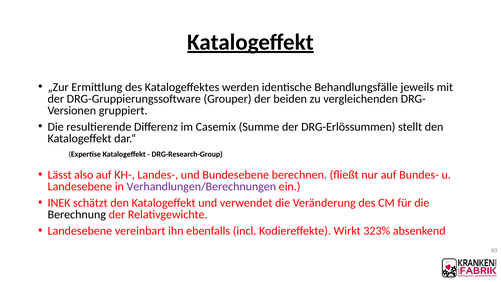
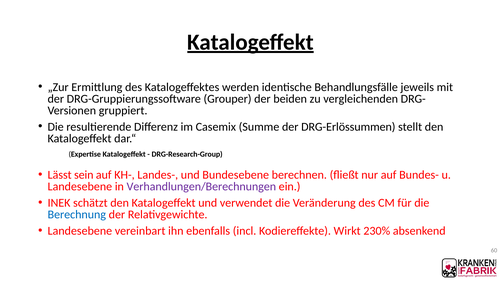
also: also -> sein
Berechnung colour: black -> blue
323%: 323% -> 230%
